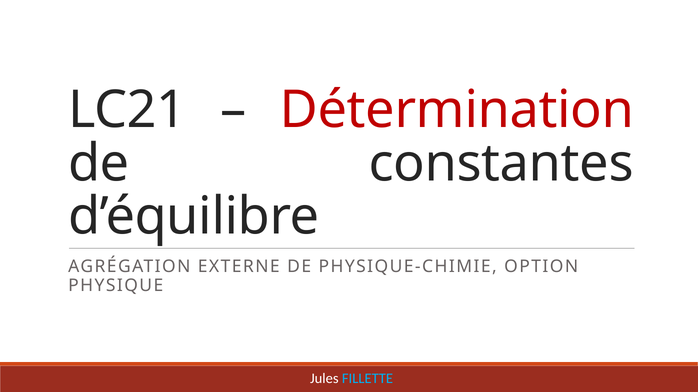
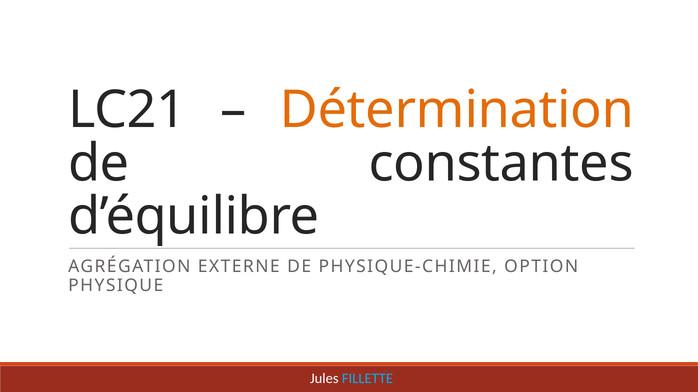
Détermination colour: red -> orange
